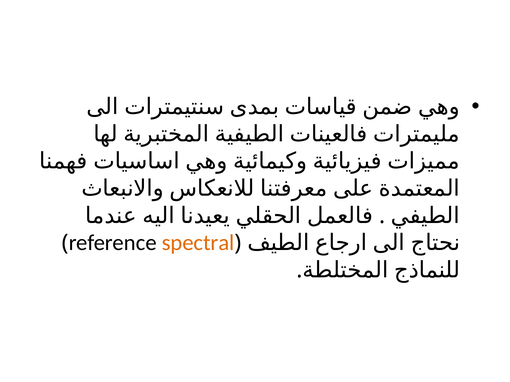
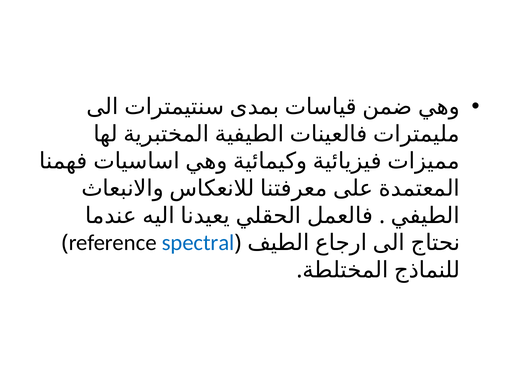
spectral colour: orange -> blue
